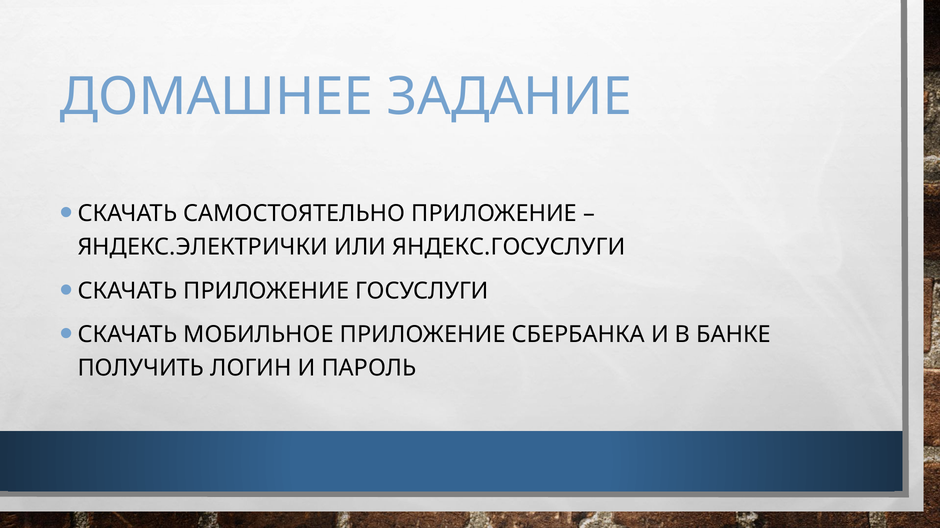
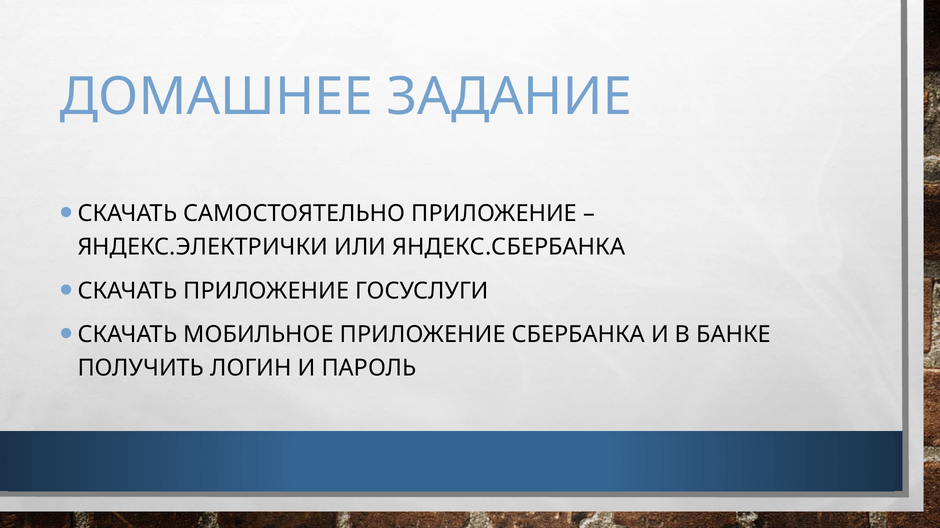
ЯНДЕКС.ГОСУСЛУГИ: ЯНДЕКС.ГОСУСЛУГИ -> ЯНДЕКС.СБЕРБАНКА
